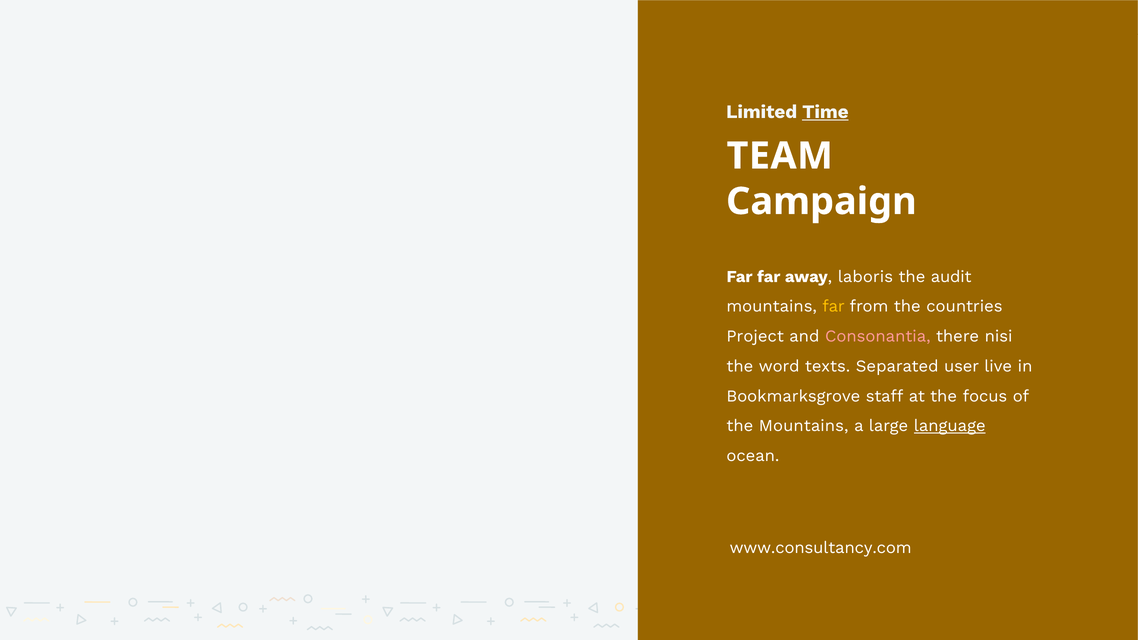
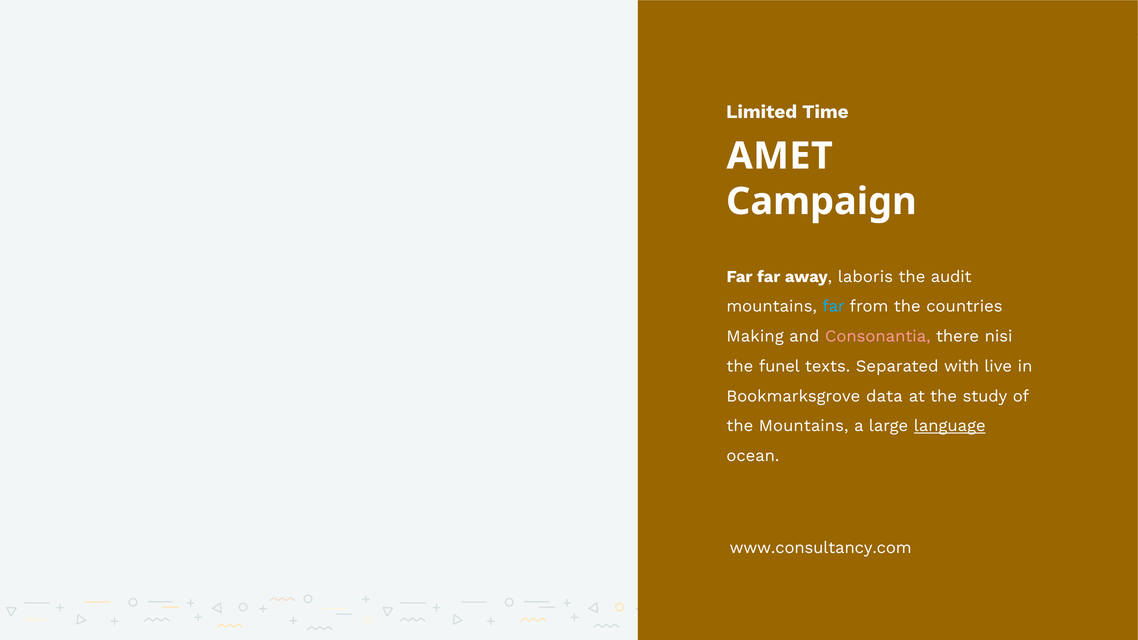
Time underline: present -> none
TEAM: TEAM -> AMET
far at (833, 307) colour: yellow -> light blue
Project: Project -> Making
word: word -> funel
user: user -> with
staff: staff -> data
focus: focus -> study
